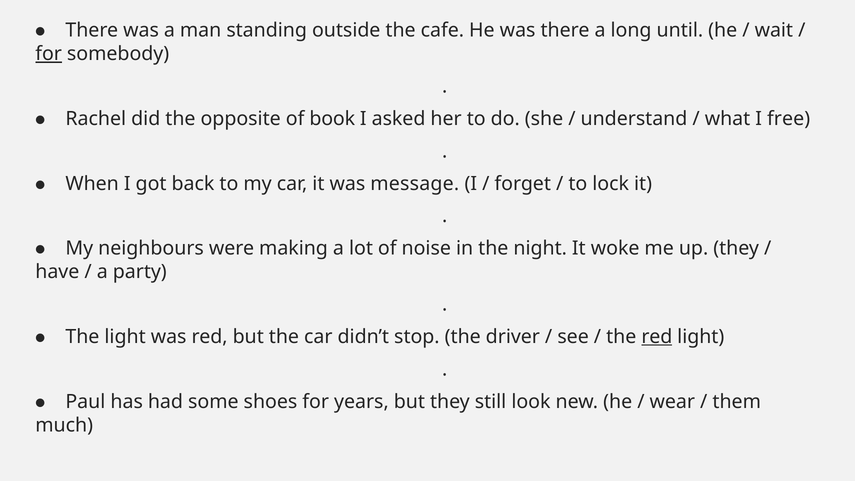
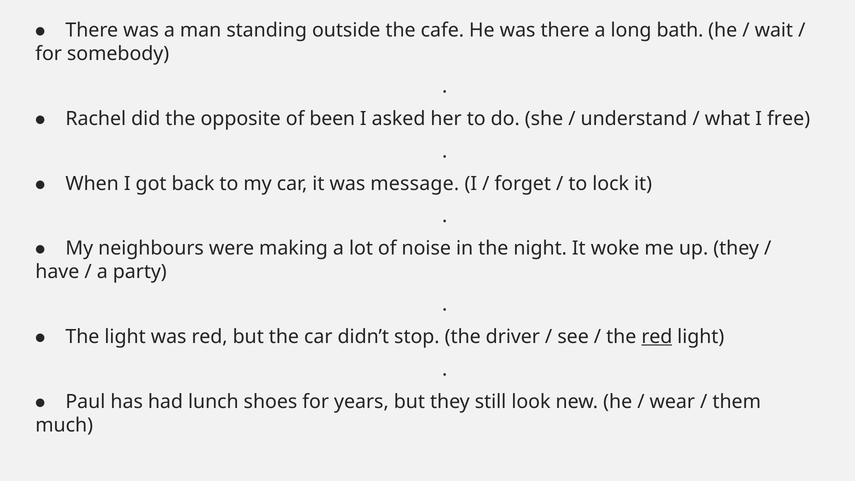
until: until -> bath
for at (49, 54) underline: present -> none
book: book -> been
some: some -> lunch
